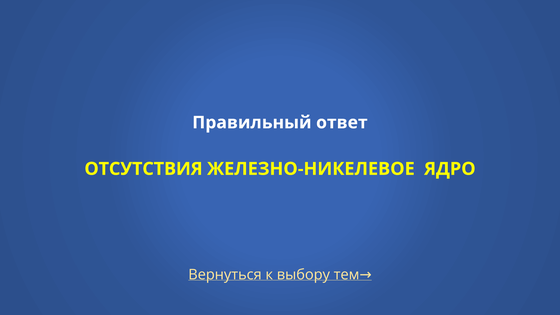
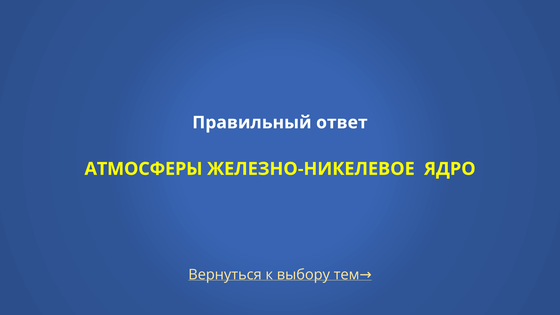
ОТСУТСТВИЯ: ОТСУТСТВИЯ -> АТМОСФЕРЫ
